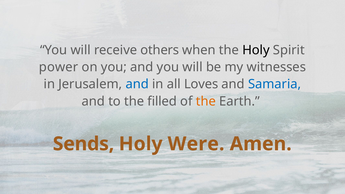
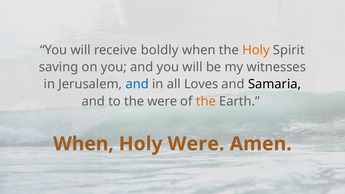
others: others -> boldly
Holy at (256, 50) colour: black -> orange
power: power -> saving
Samaria colour: blue -> black
the filled: filled -> were
Sends at (84, 144): Sends -> When
